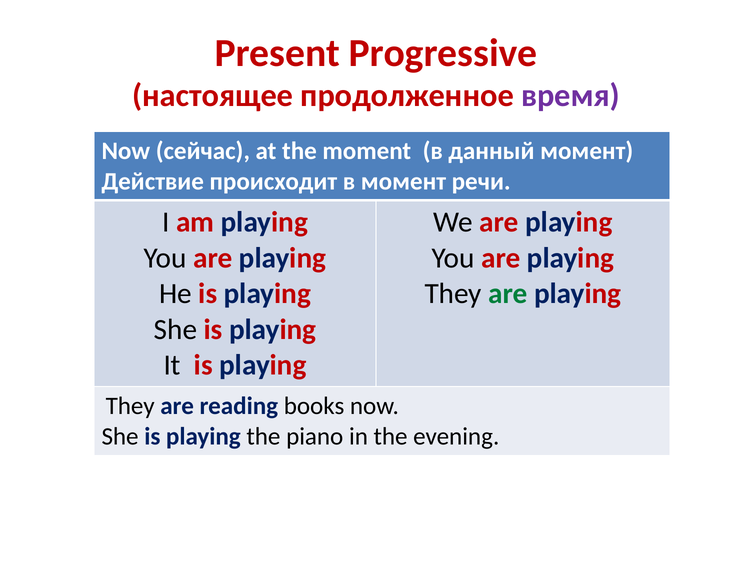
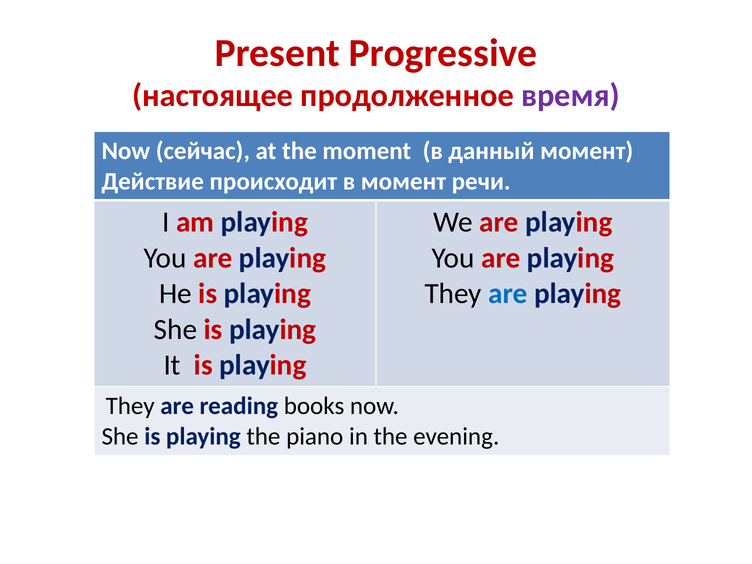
are at (508, 294) colour: green -> blue
